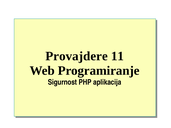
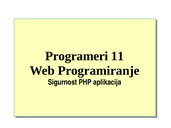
Provajdere: Provajdere -> Programeri
